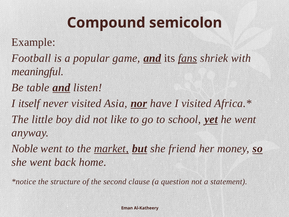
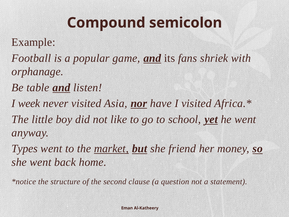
fans underline: present -> none
meaningful: meaningful -> orphanage
itself: itself -> week
Noble: Noble -> Types
